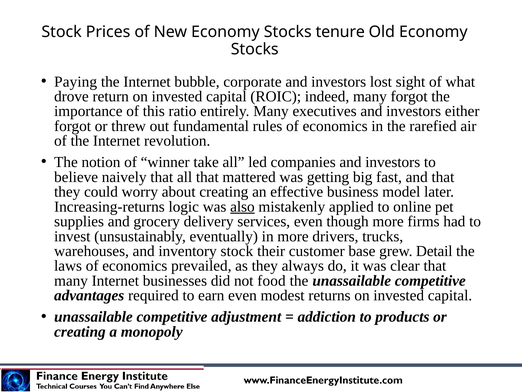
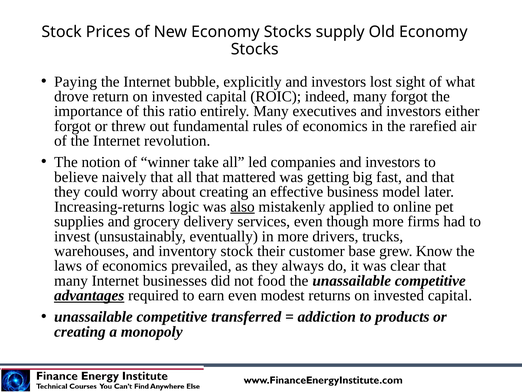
tenure: tenure -> supply
corporate: corporate -> explicitly
Detail: Detail -> Know
advantages underline: none -> present
adjustment: adjustment -> transferred
